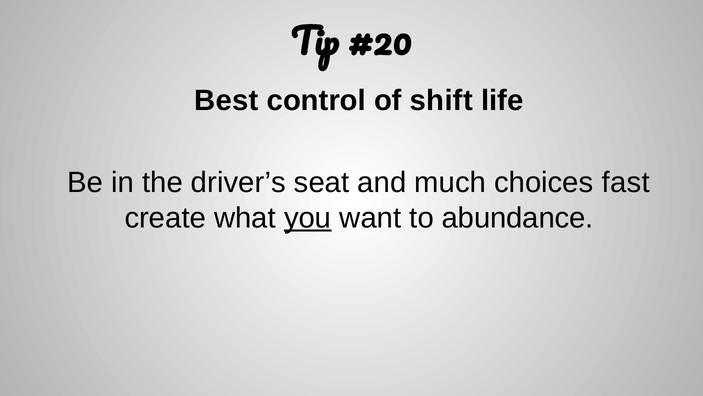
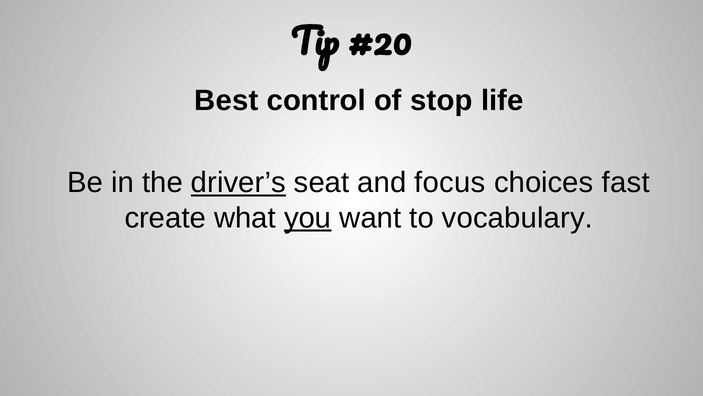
shift: shift -> stop
driver’s underline: none -> present
much: much -> focus
abundance: abundance -> vocabulary
